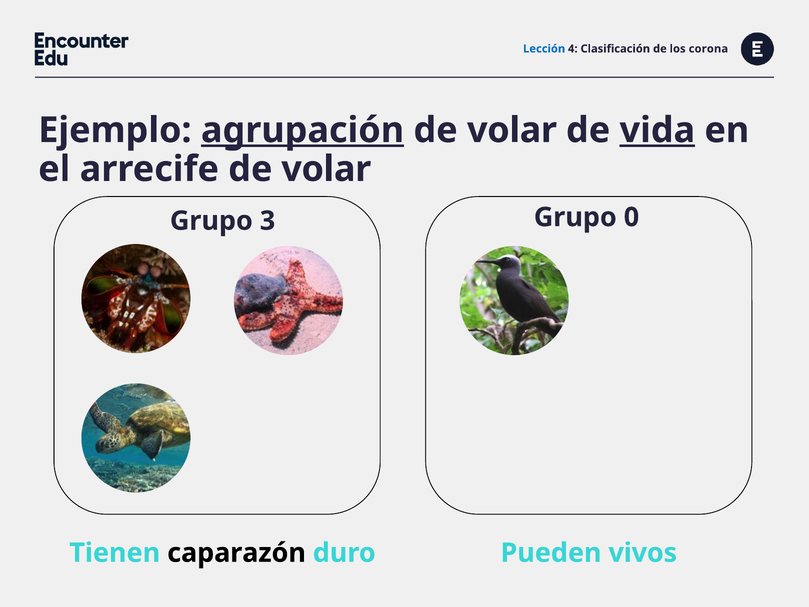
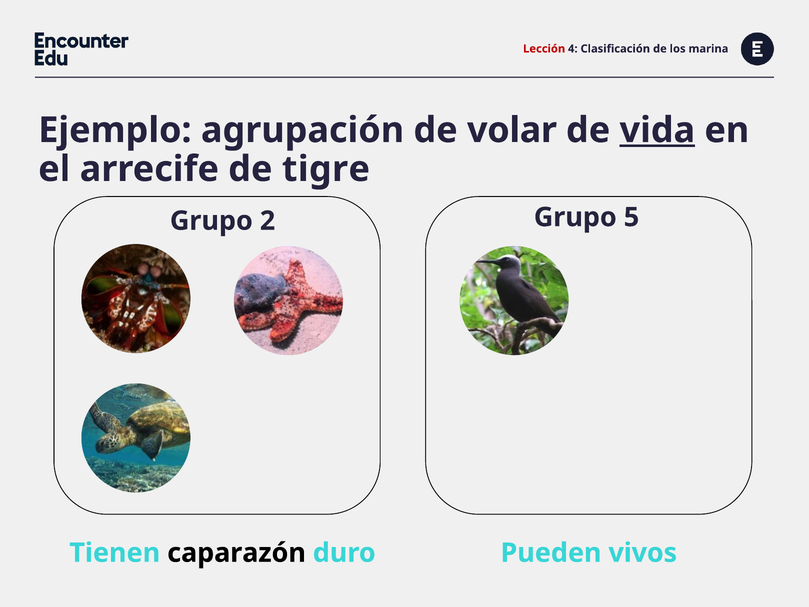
Lección colour: blue -> red
corona: corona -> marina
agrupación underline: present -> none
arrecife de volar: volar -> tigre
0: 0 -> 5
3: 3 -> 2
